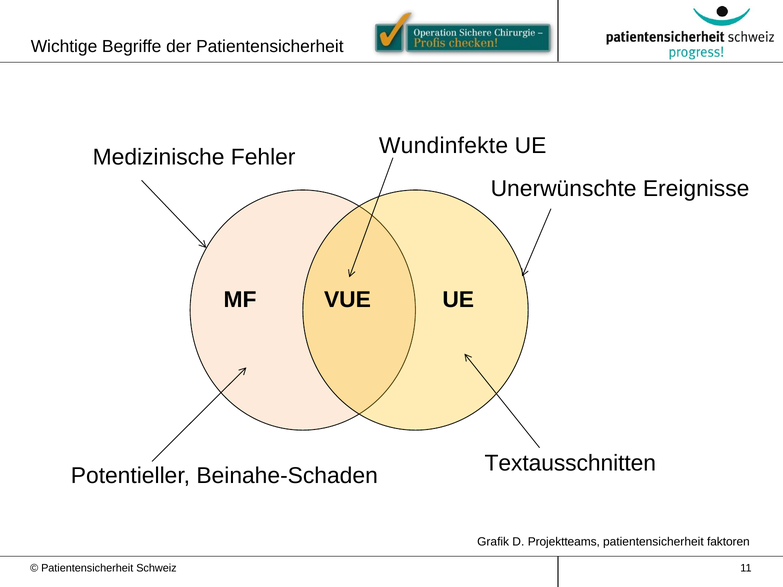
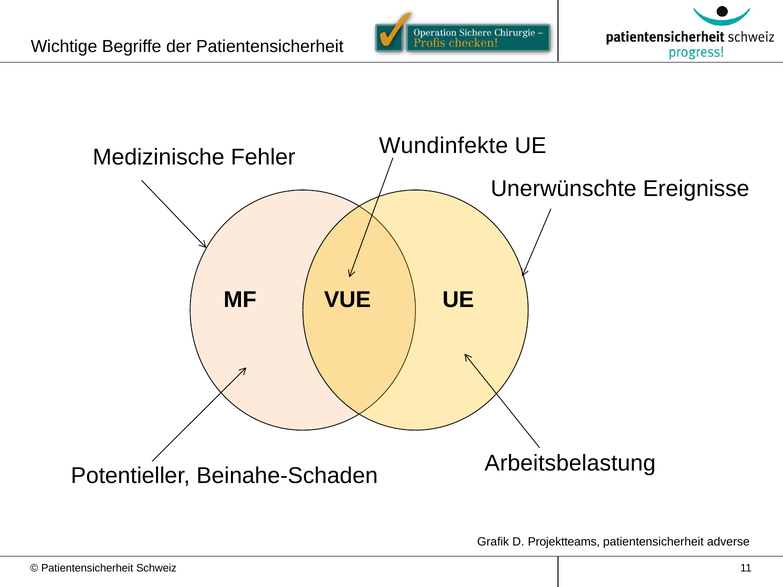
Textausschnitten: Textausschnitten -> Arbeitsbelastung
faktoren: faktoren -> adverse
